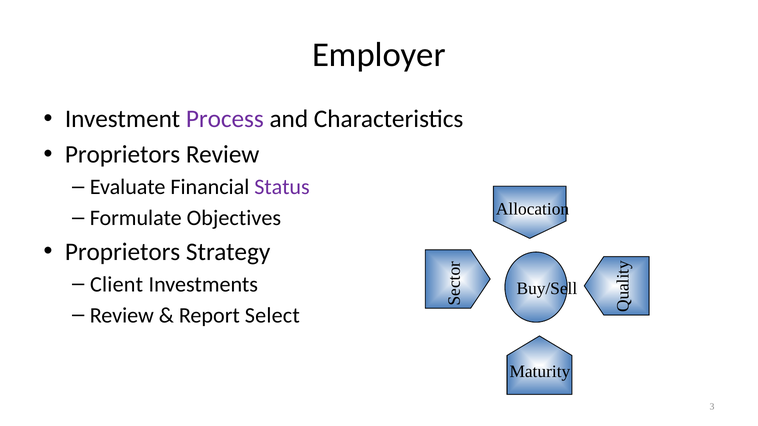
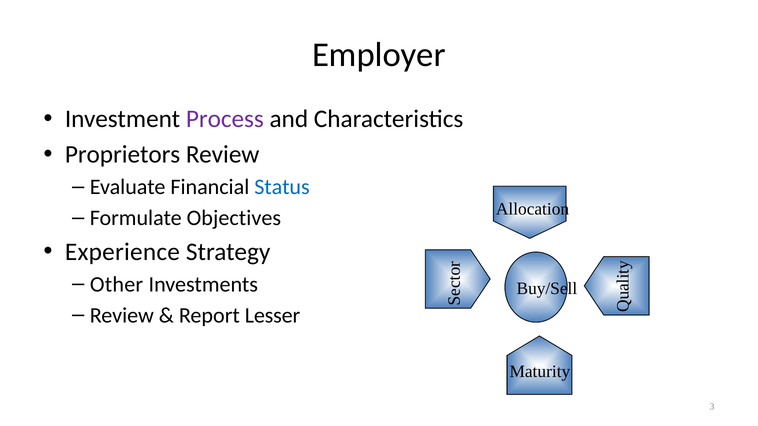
Status colour: purple -> blue
Proprietors at (123, 252): Proprietors -> Experience
Client: Client -> Other
Select: Select -> Lesser
